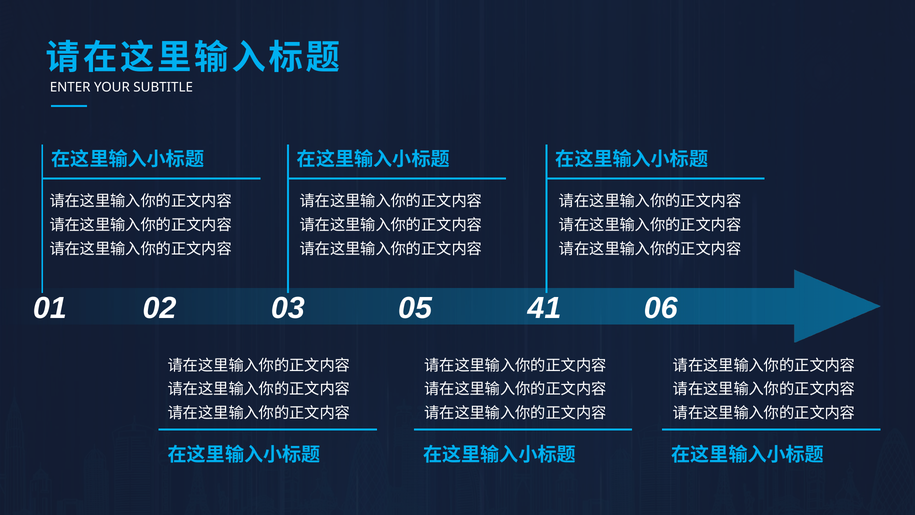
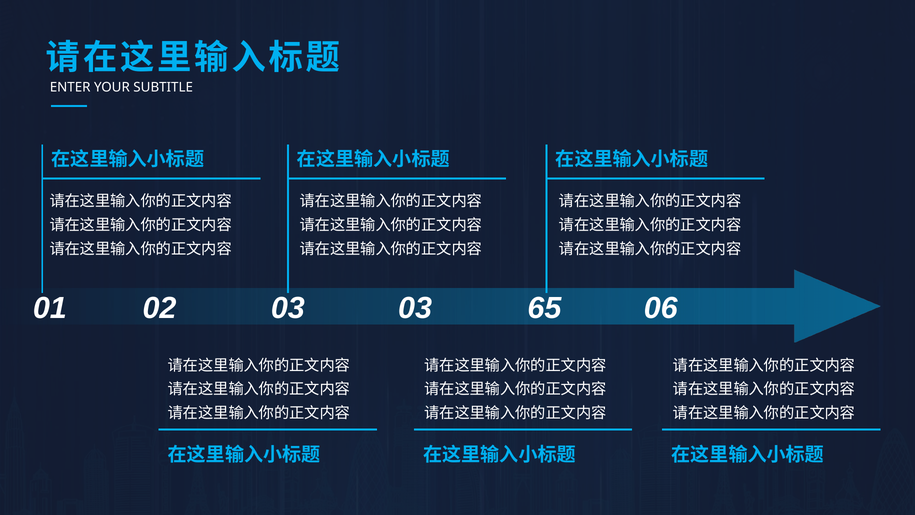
02 05: 05 -> 03
41: 41 -> 65
